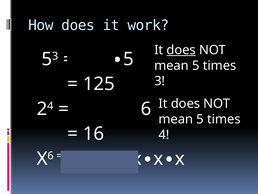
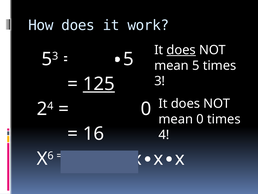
125 underline: none -> present
6 at (146, 109): 6 -> 0
5 at (200, 119): 5 -> 0
